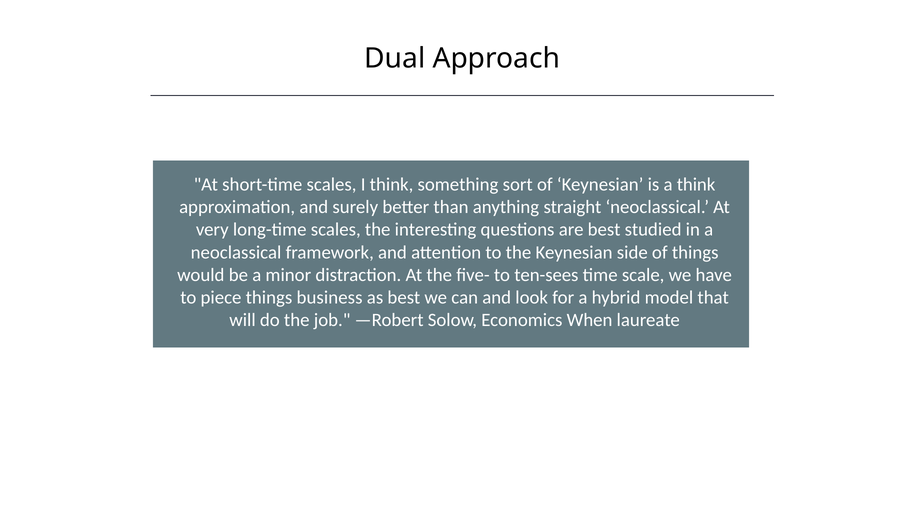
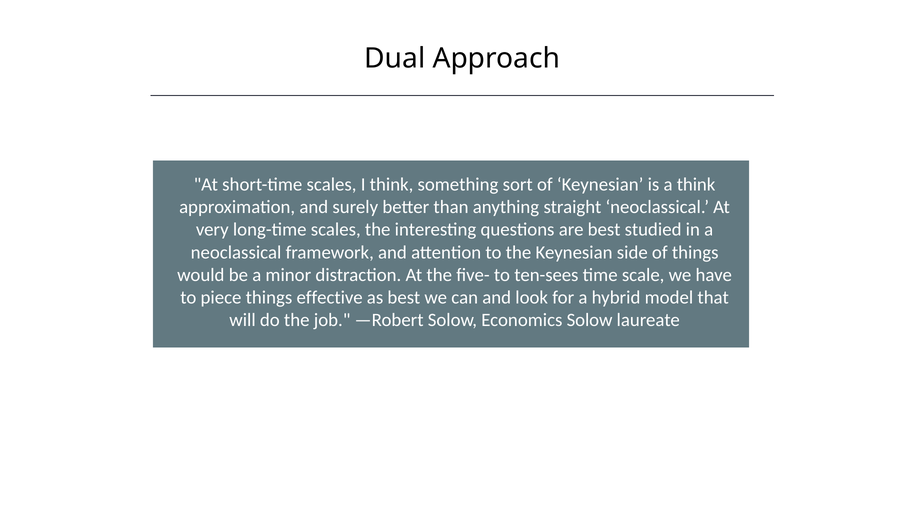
business: business -> effective
Economics When: When -> Solow
